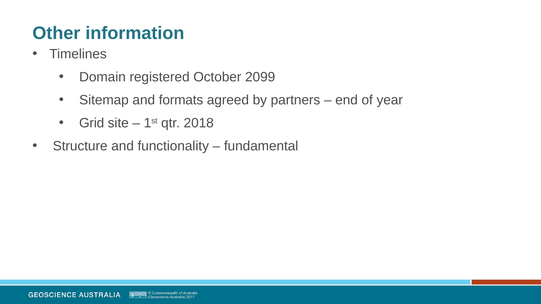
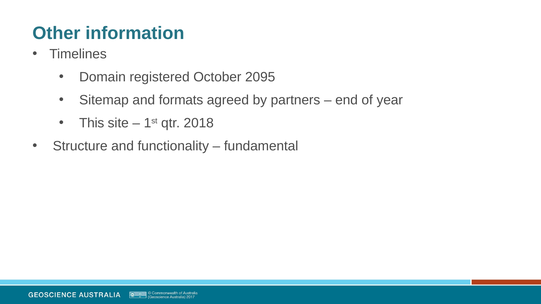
2099: 2099 -> 2095
Grid: Grid -> This
